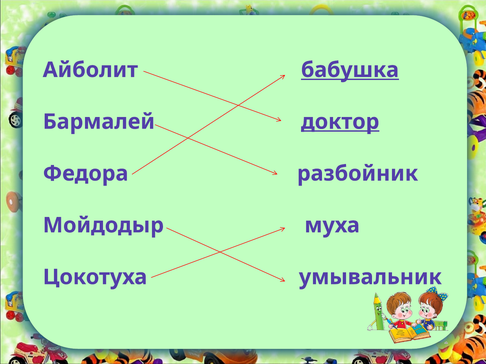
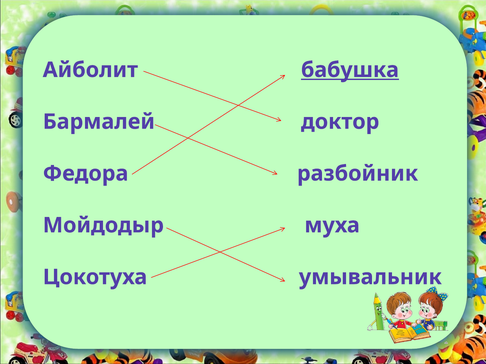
доктор underline: present -> none
